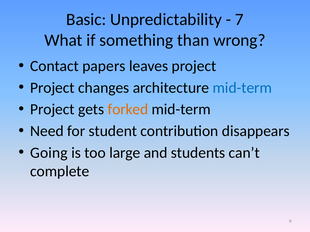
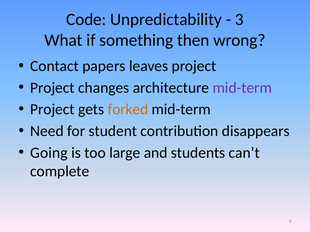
Basic: Basic -> Code
7: 7 -> 3
than: than -> then
mid-term at (242, 88) colour: blue -> purple
